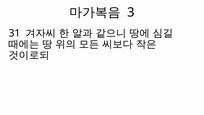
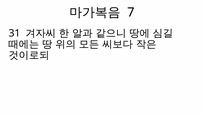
3: 3 -> 7
